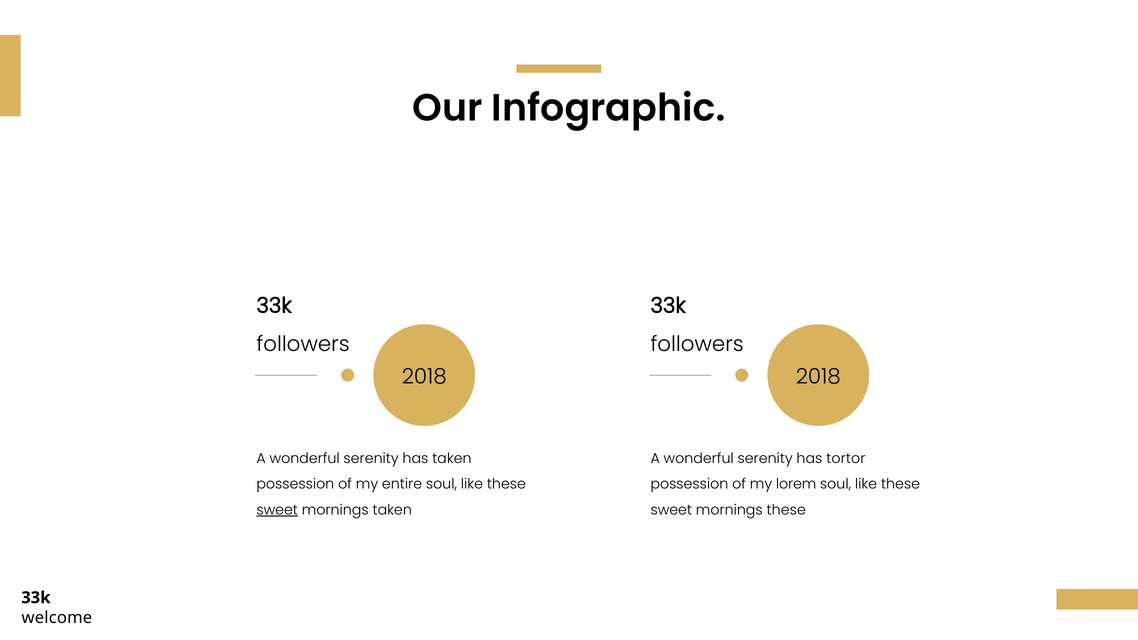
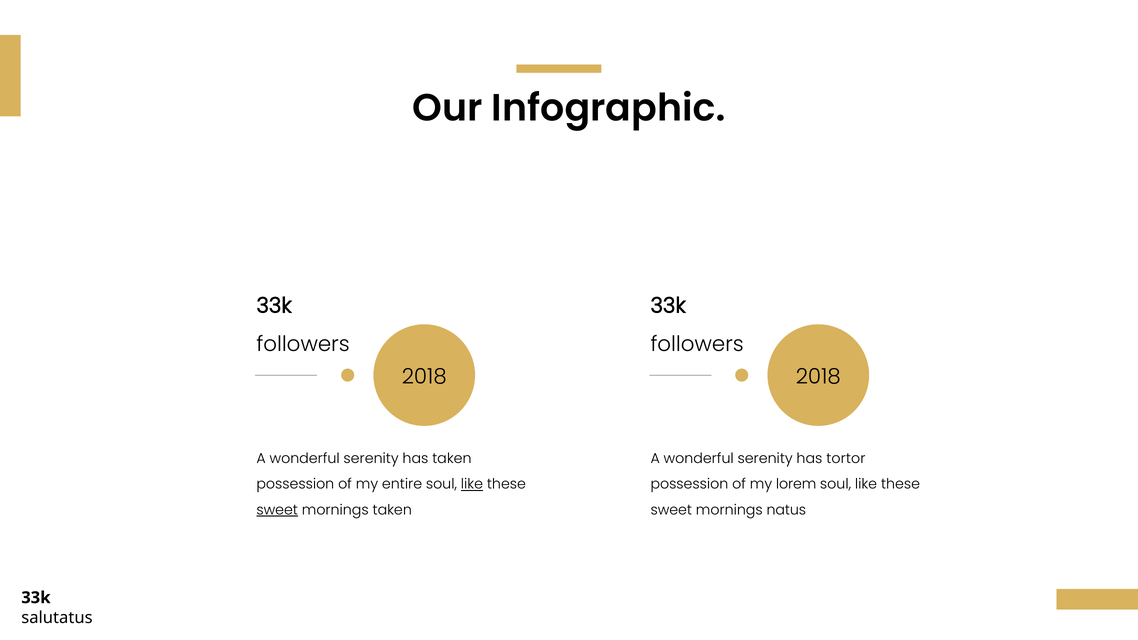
like at (472, 484) underline: none -> present
mornings these: these -> natus
welcome: welcome -> salutatus
